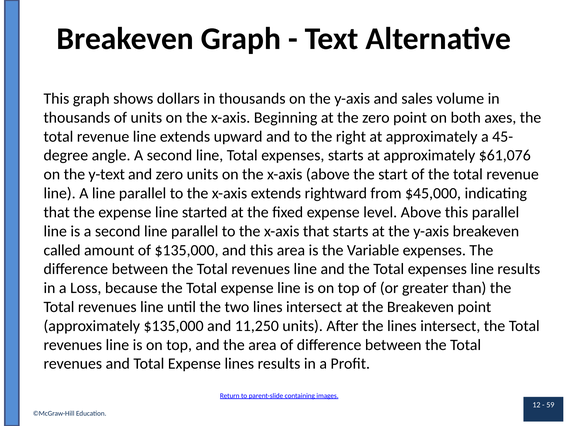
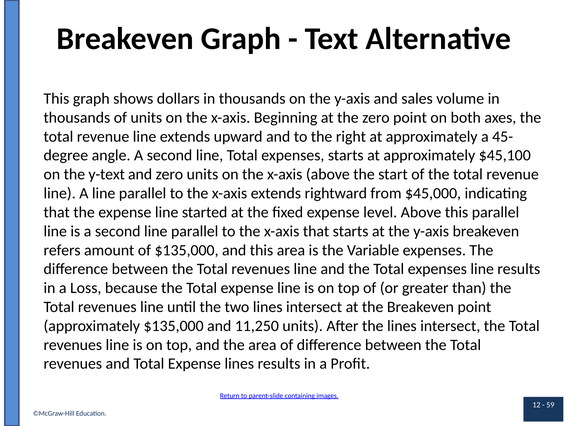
$61,076: $61,076 -> $45,100
called: called -> refers
